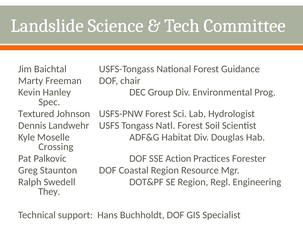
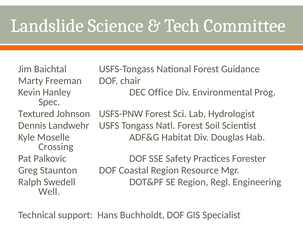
Group: Group -> Office
Action: Action -> Safety
They: They -> Well
